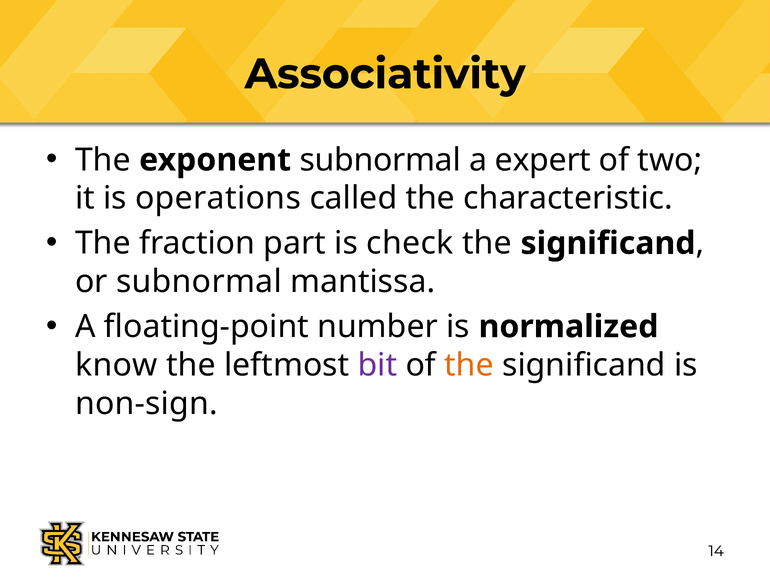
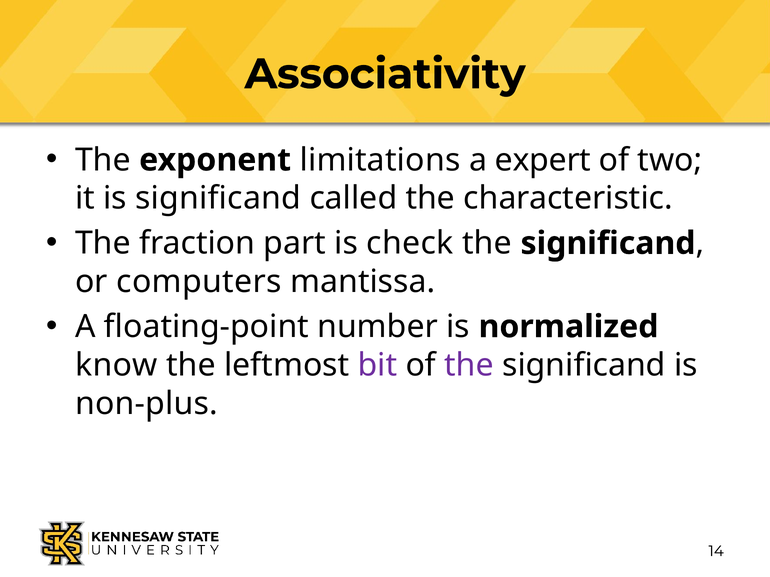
exponent subnormal: subnormal -> limitations
is operations: operations -> significand
or subnormal: subnormal -> computers
the at (469, 365) colour: orange -> purple
non-sign: non-sign -> non-plus
